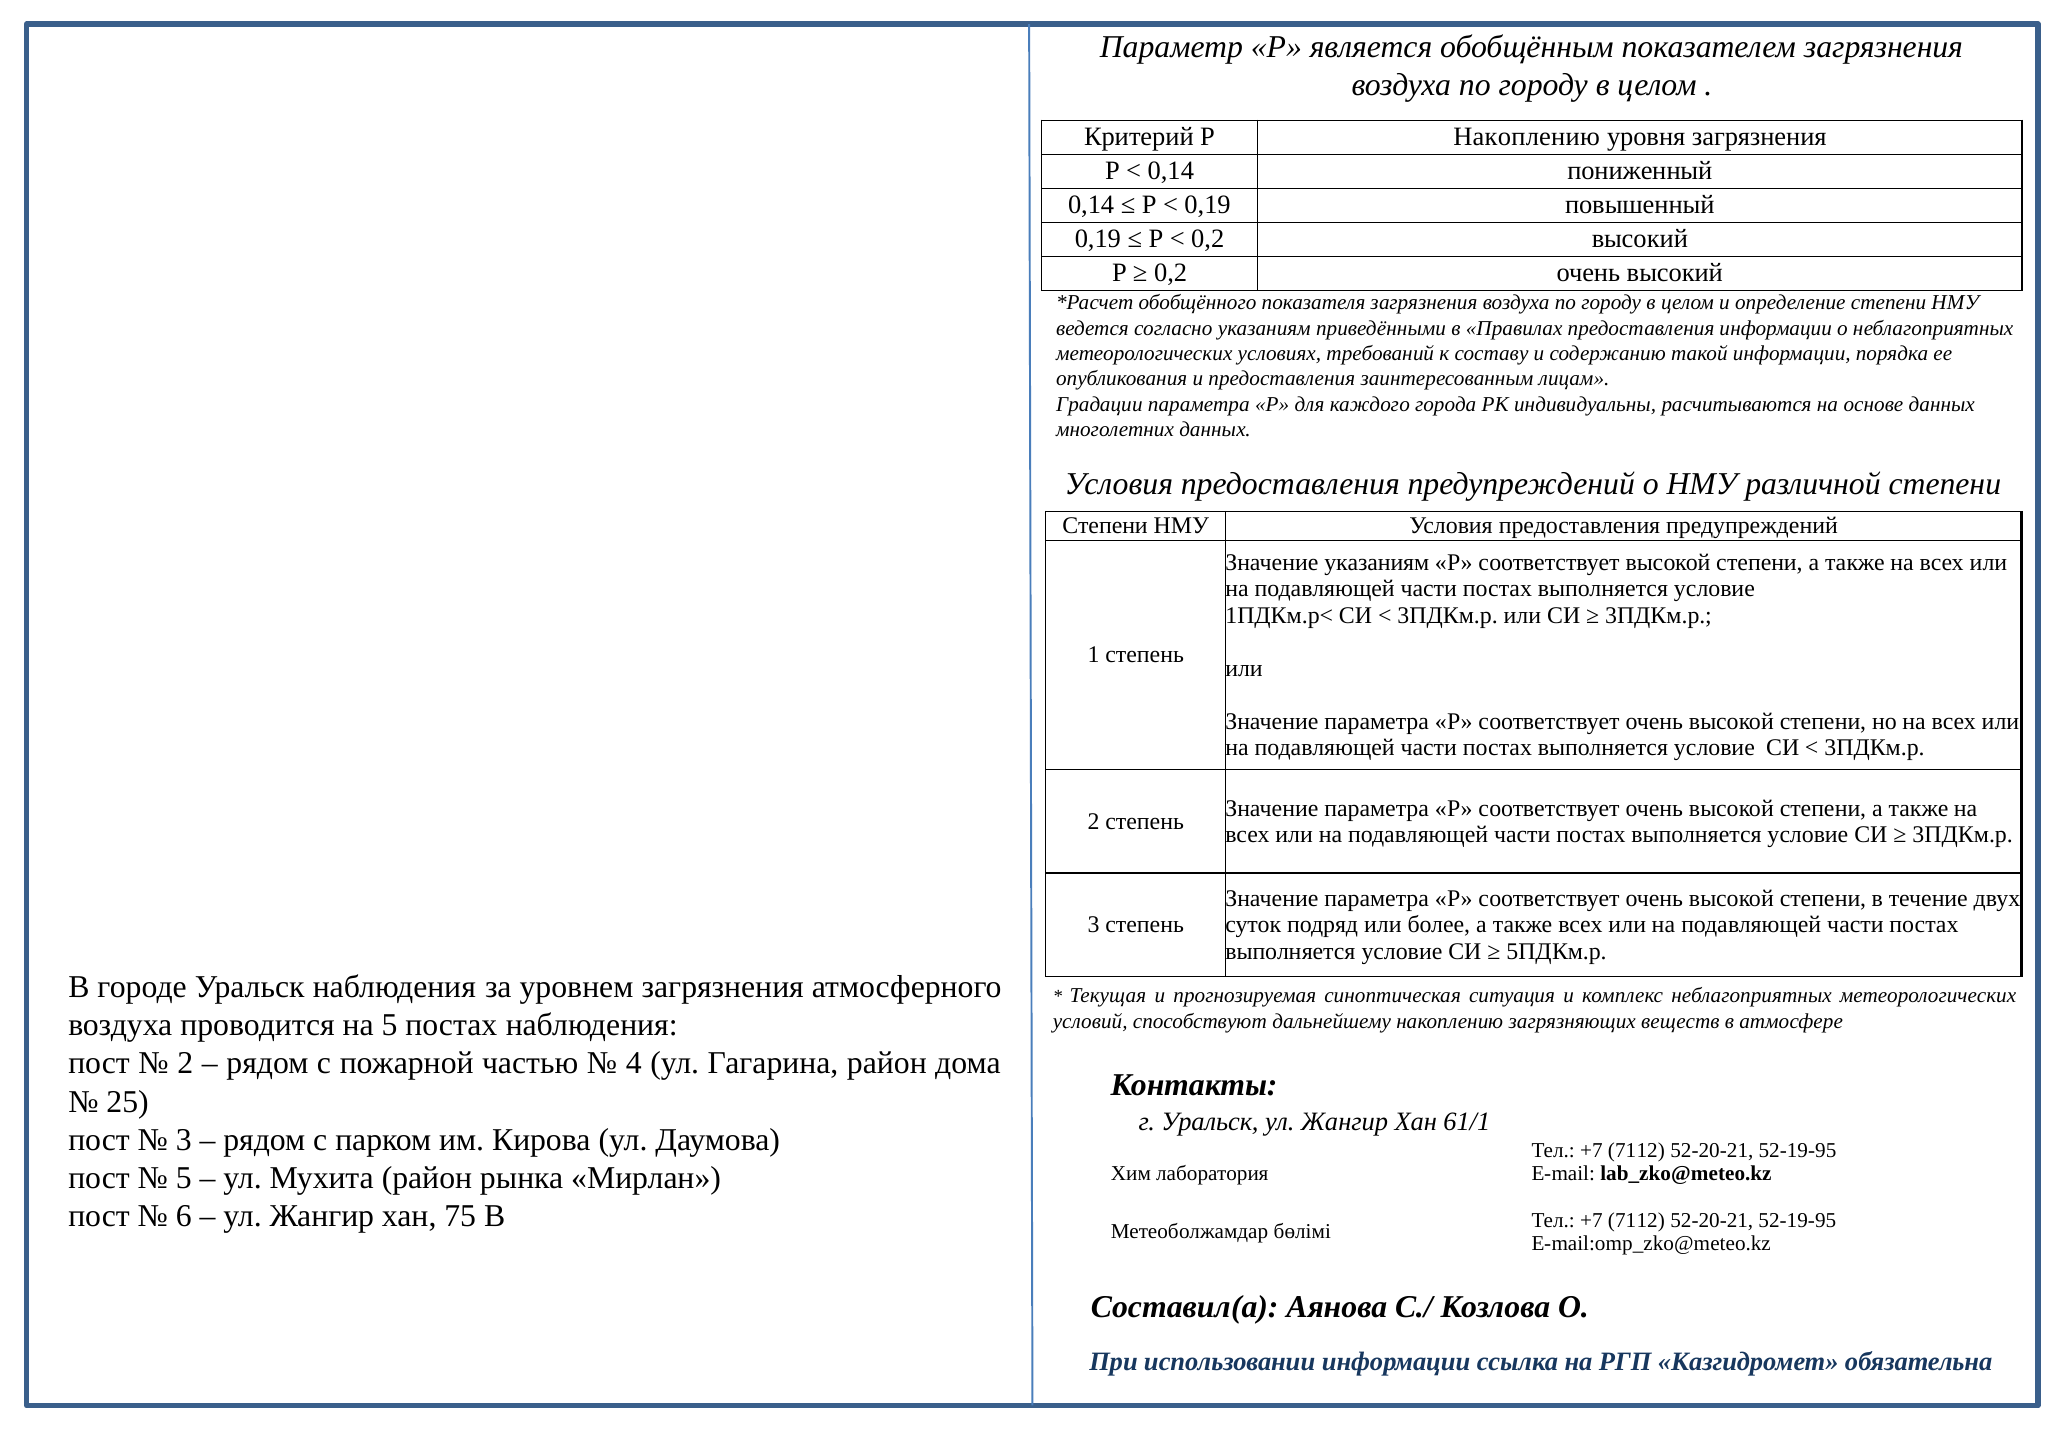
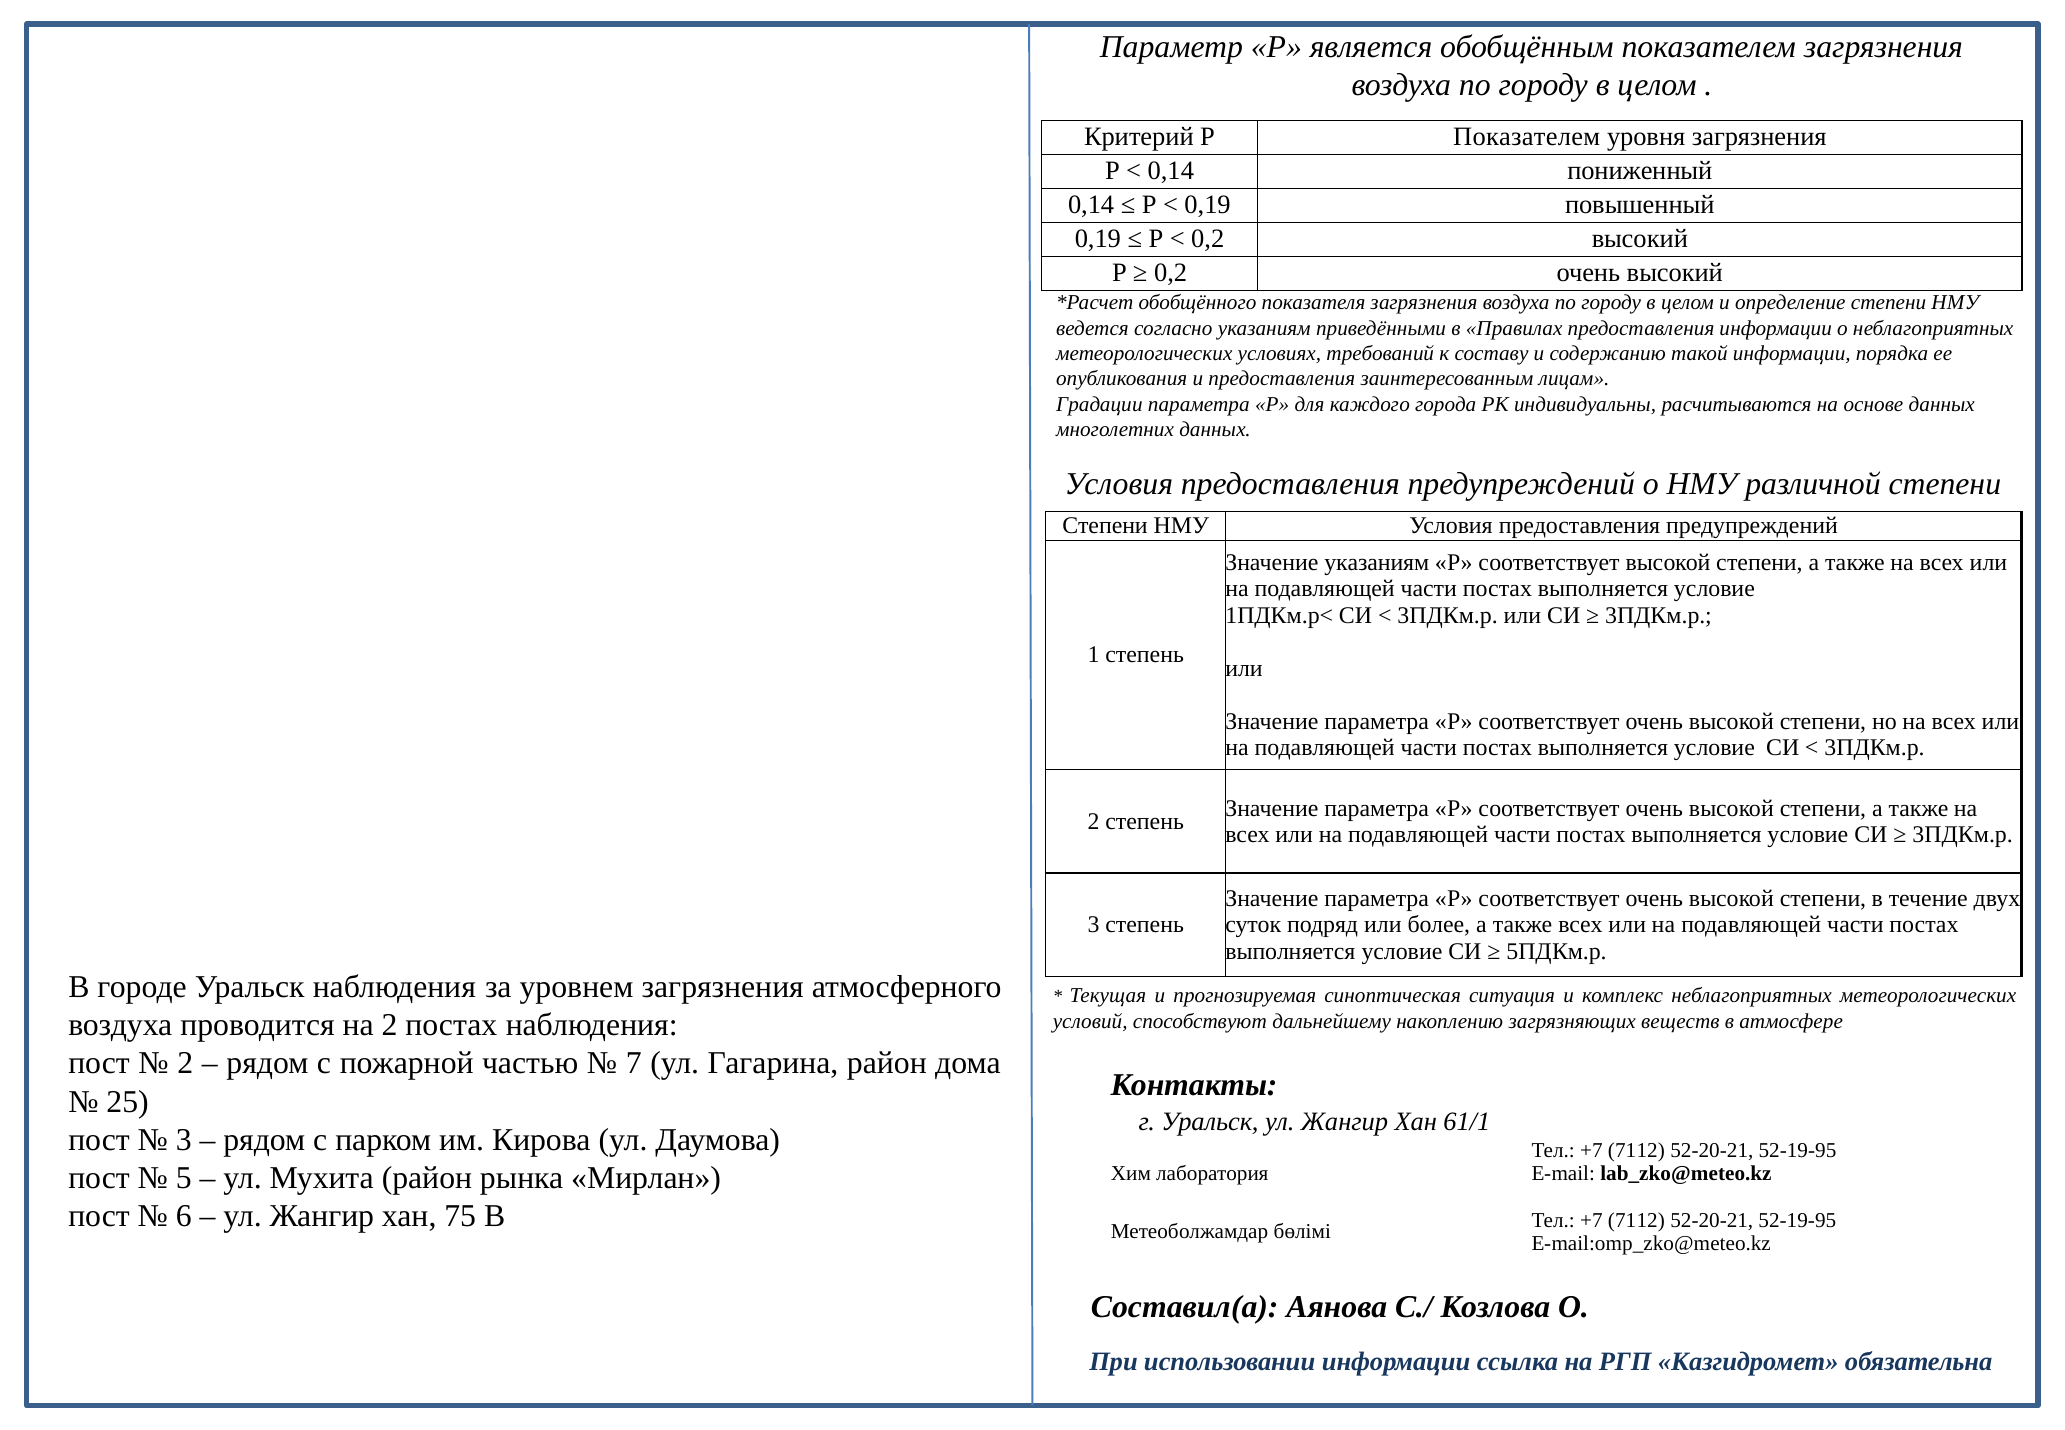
Р Накоплению: Накоплению -> Показателем
на 5: 5 -> 2
4: 4 -> 7
